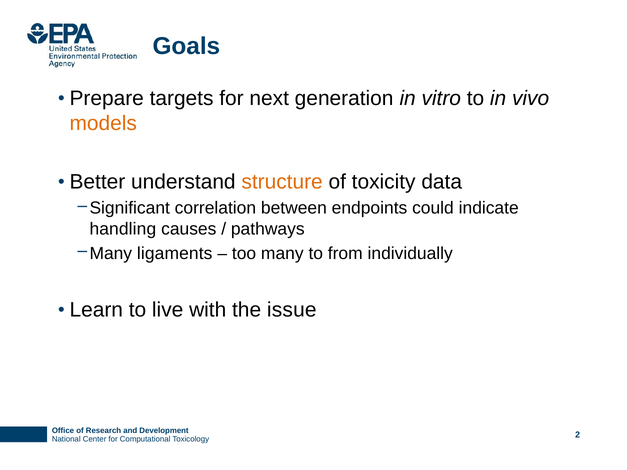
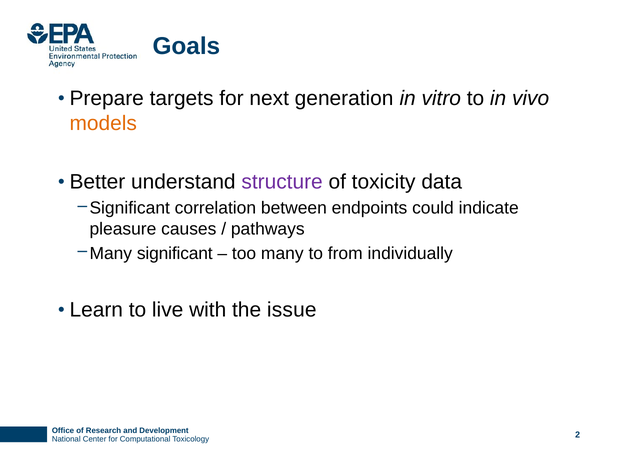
structure colour: orange -> purple
handling: handling -> pleasure
Many ligaments: ligaments -> significant
